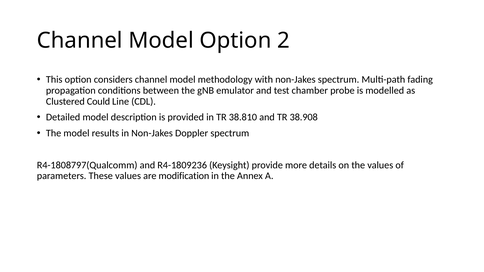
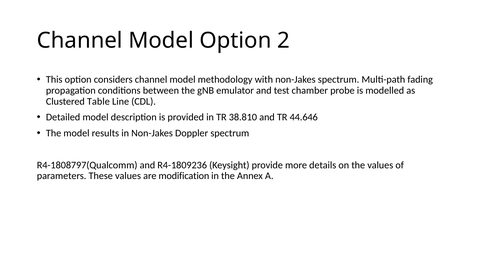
Could: Could -> Table
38.908: 38.908 -> 44.646
